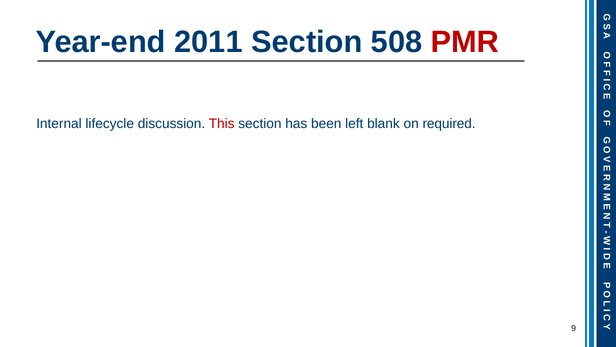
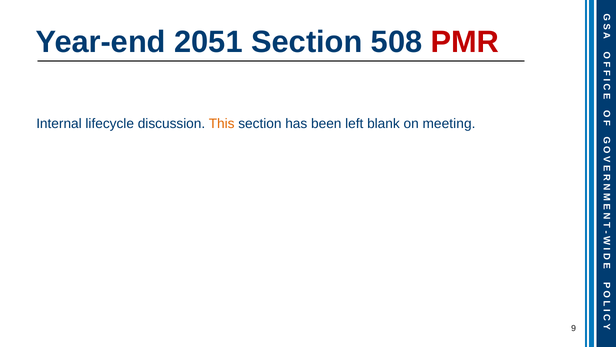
2011: 2011 -> 2051
This colour: red -> orange
required: required -> meeting
